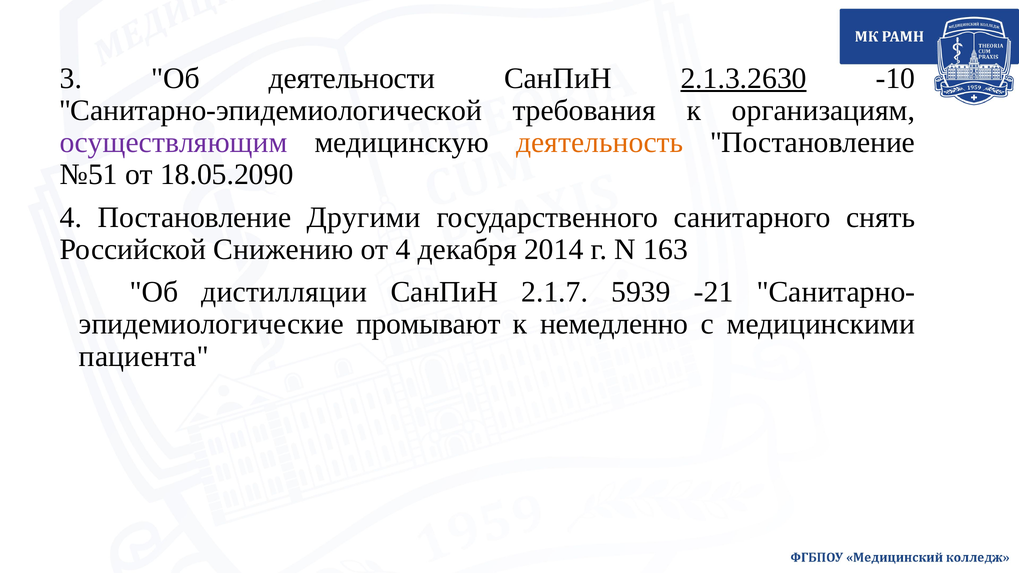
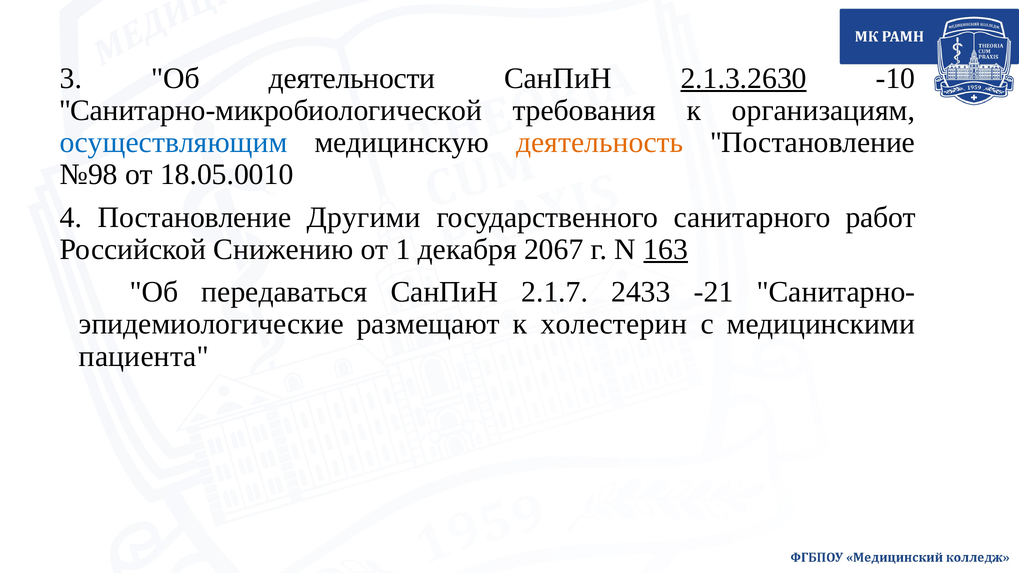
Санитарно-эпидемиологической: Санитарно-эпидемиологической -> Санитарно-микробиологической
осуществляющим colour: purple -> blue
№51: №51 -> №98
18.05.2090: 18.05.2090 -> 18.05.0010
снять: снять -> работ
от 4: 4 -> 1
2014: 2014 -> 2067
163 underline: none -> present
дистилляции: дистилляции -> передаваться
5939: 5939 -> 2433
промывают: промывают -> размещают
немедленно: немедленно -> холестерин
